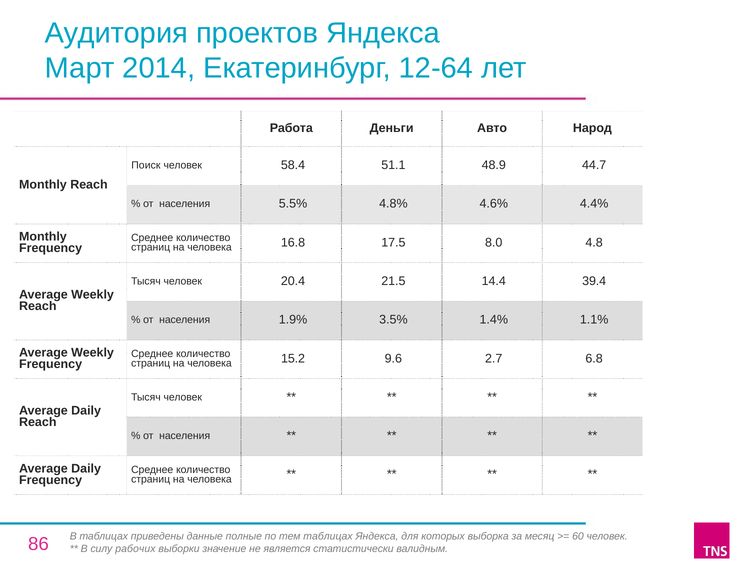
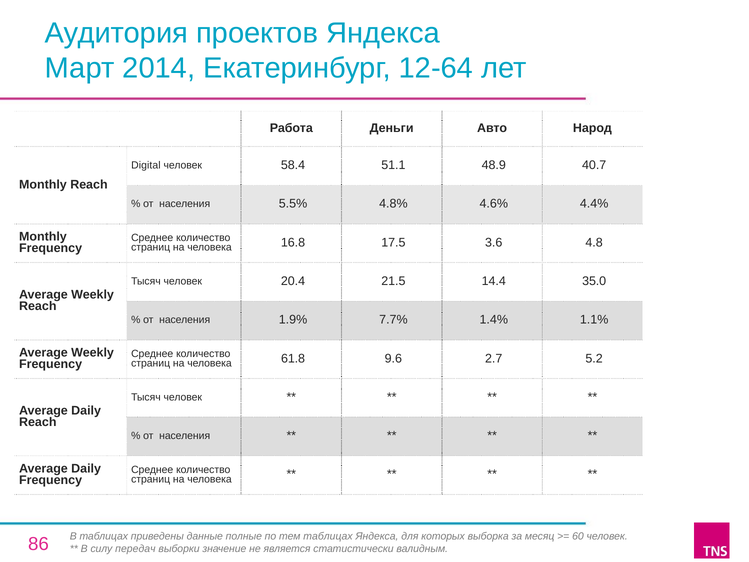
Поиск: Поиск -> Digital
44.7: 44.7 -> 40.7
8.0: 8.0 -> 3.6
39.4: 39.4 -> 35.0
3.5%: 3.5% -> 7.7%
15.2: 15.2 -> 61.8
6.8: 6.8 -> 5.2
рабочих: рабочих -> передач
